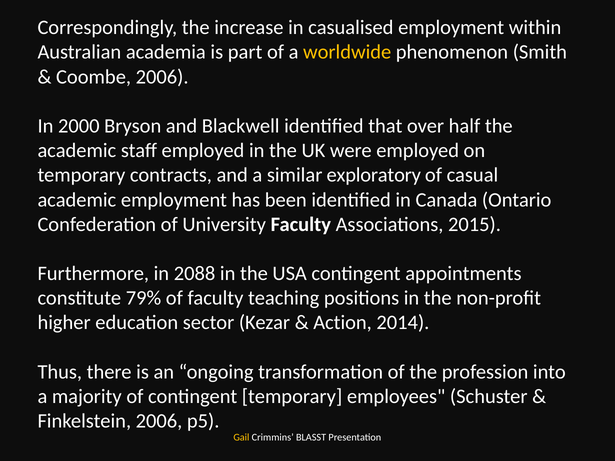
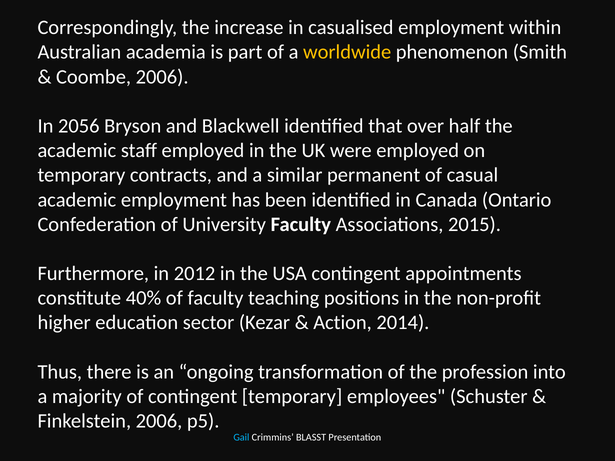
2000: 2000 -> 2056
exploratory: exploratory -> permanent
2088: 2088 -> 2012
79%: 79% -> 40%
Gail colour: yellow -> light blue
